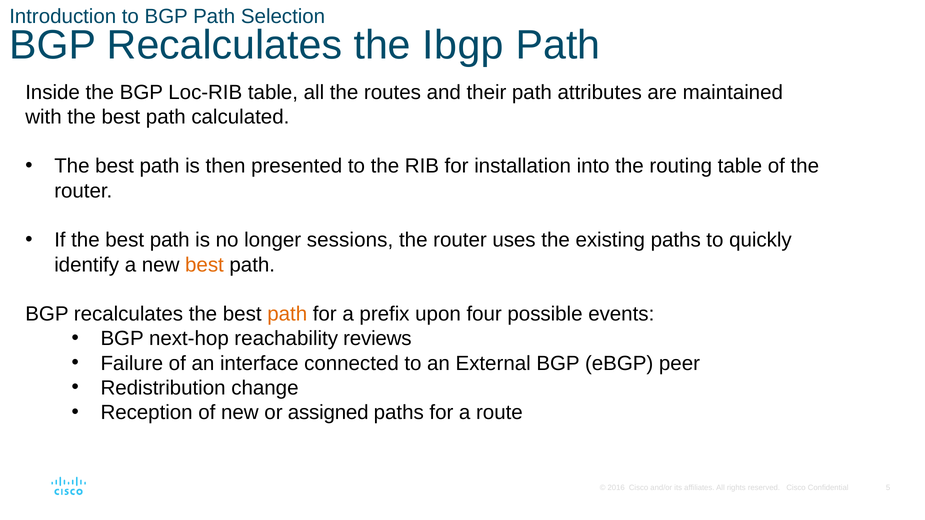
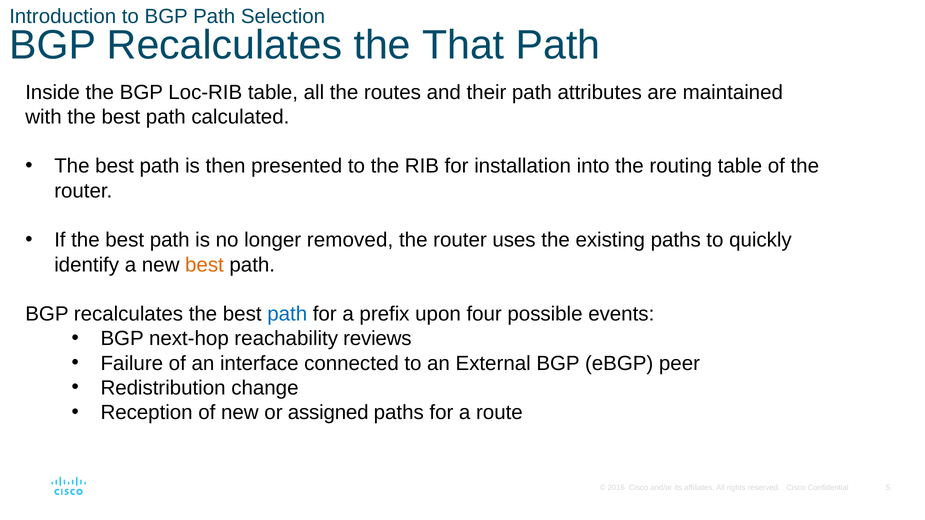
Ibgp: Ibgp -> That
sessions: sessions -> removed
path at (287, 314) colour: orange -> blue
